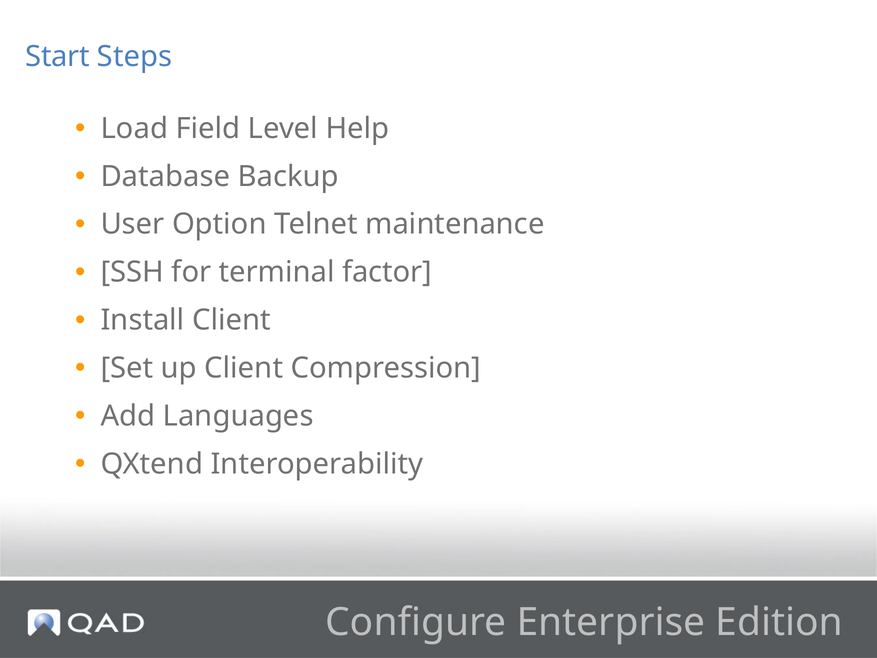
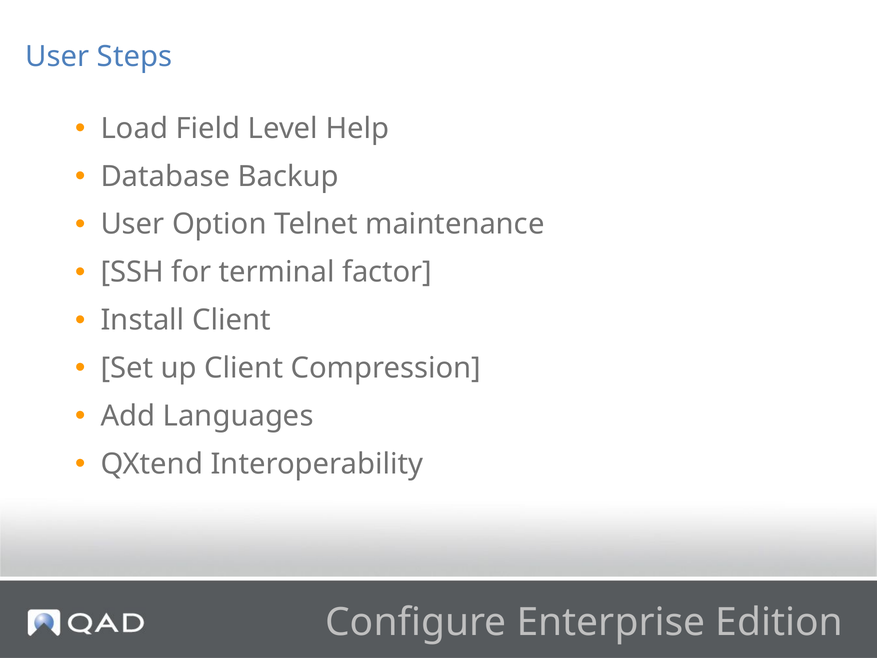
Start at (58, 57): Start -> User
